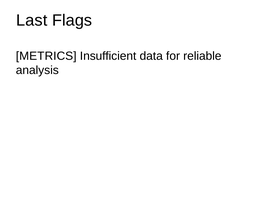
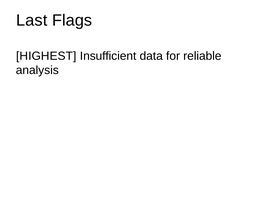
METRICS: METRICS -> HIGHEST
